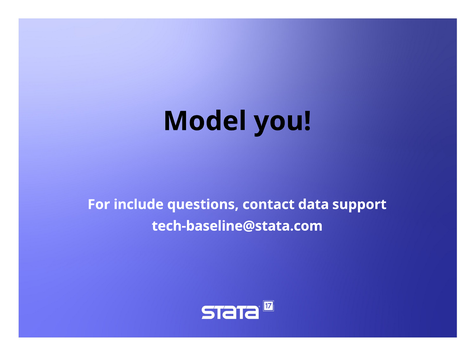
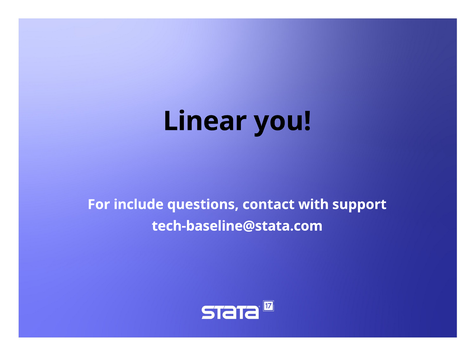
Model: Model -> Linear
data: data -> with
